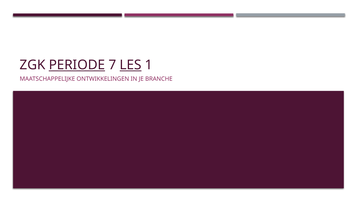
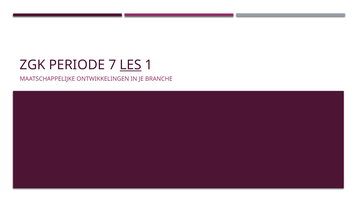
PERIODE underline: present -> none
